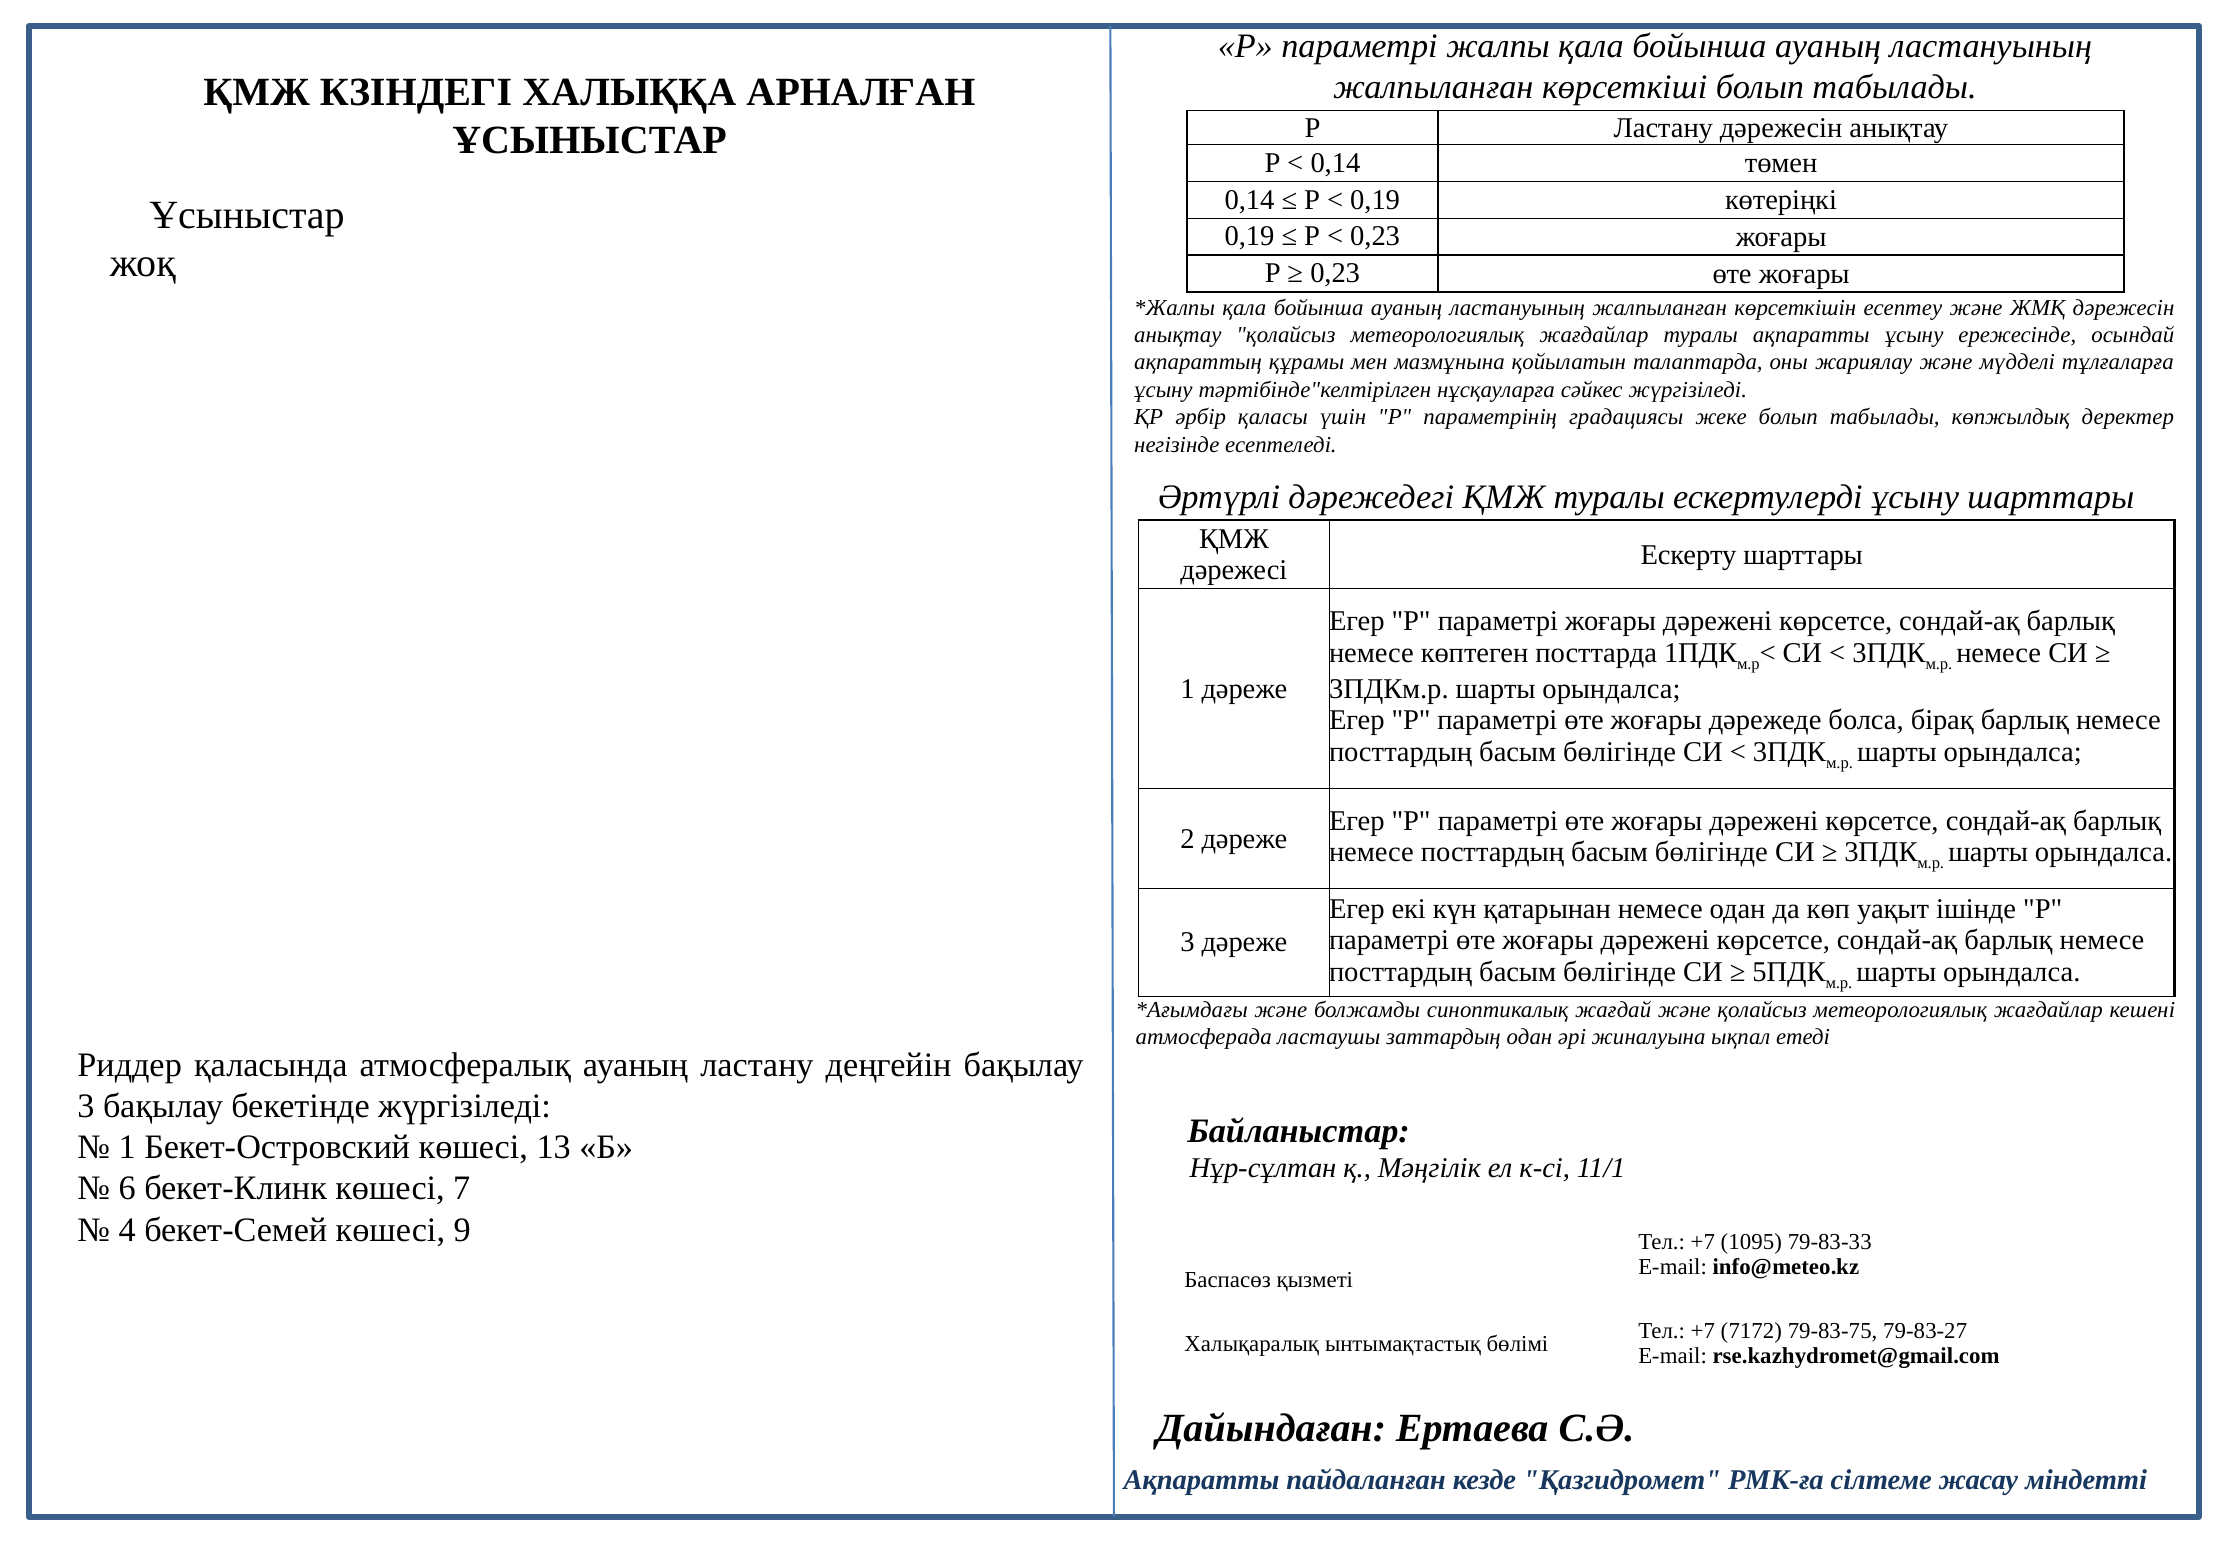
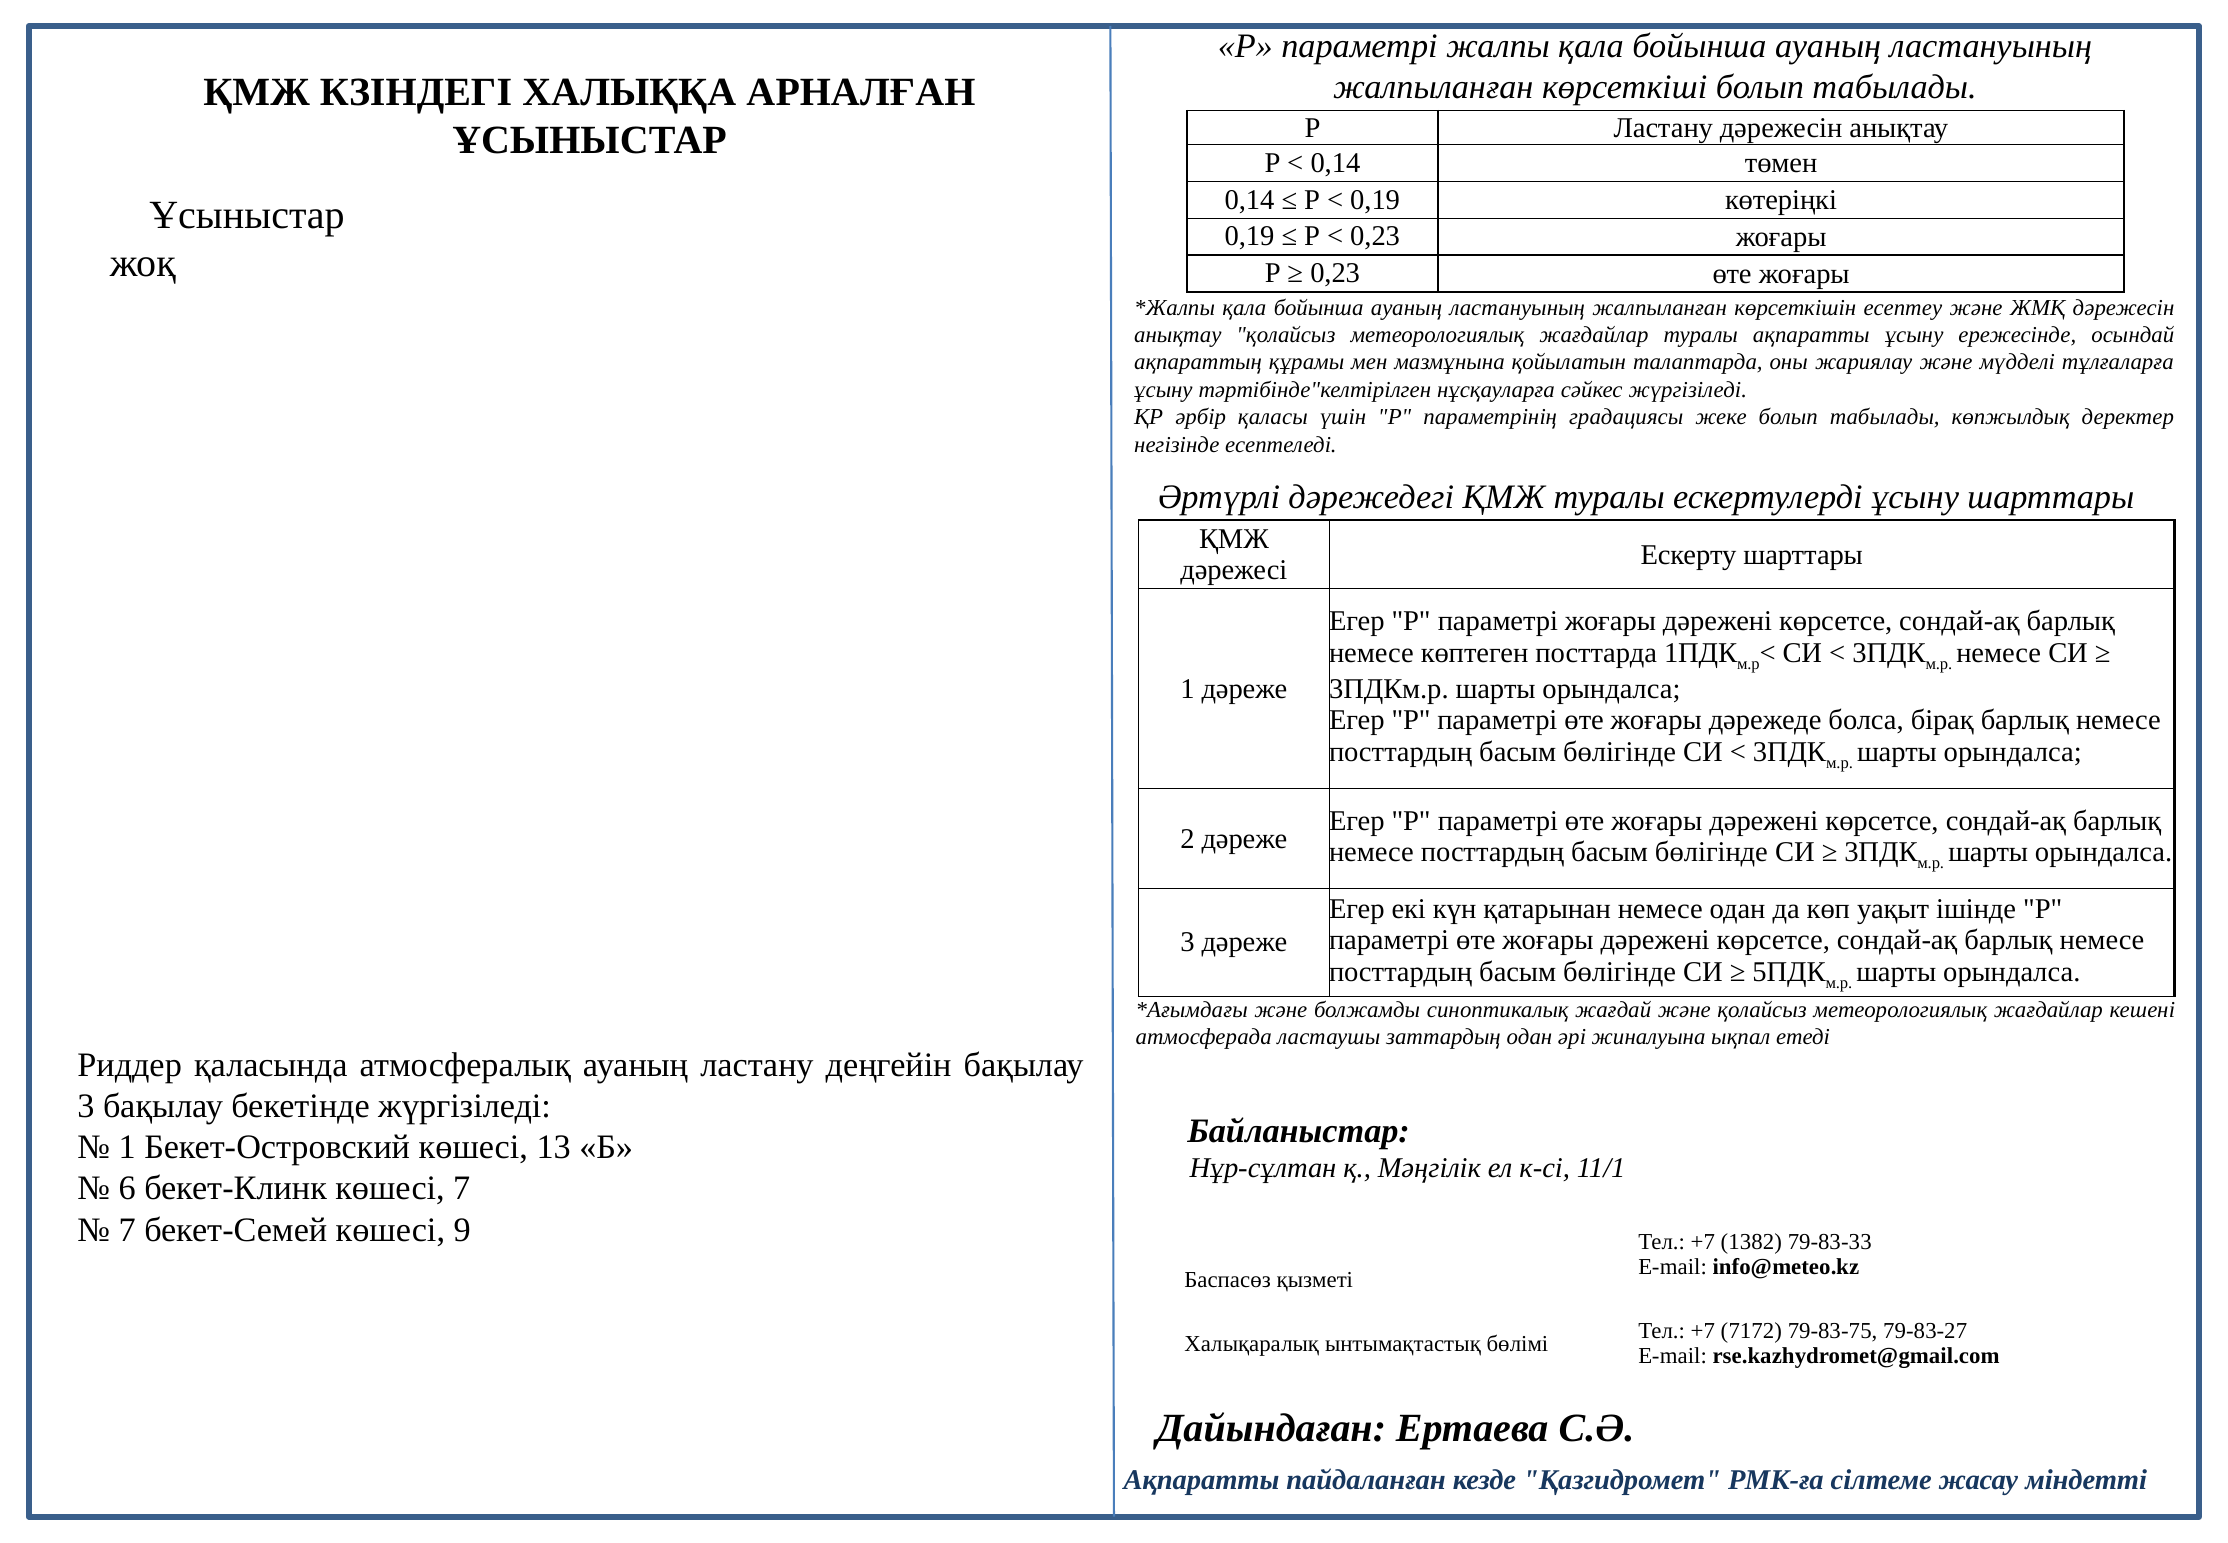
4 at (127, 1229): 4 -> 7
1095: 1095 -> 1382
